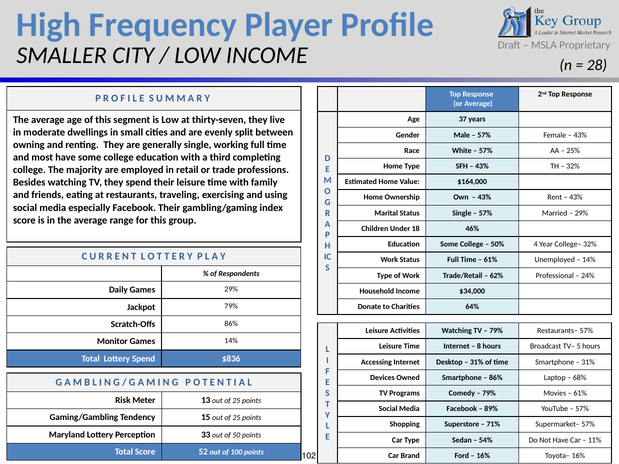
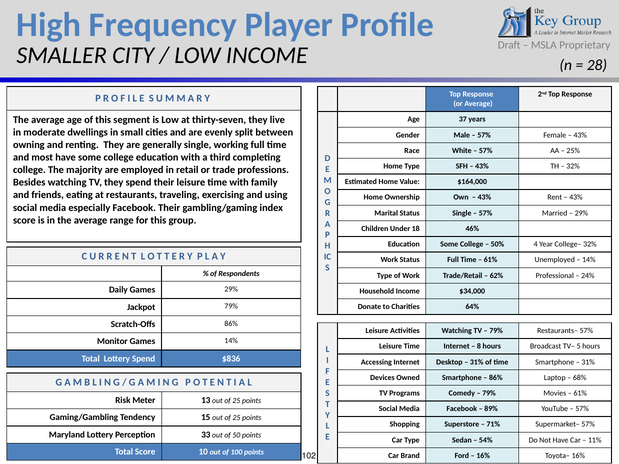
52: 52 -> 10
